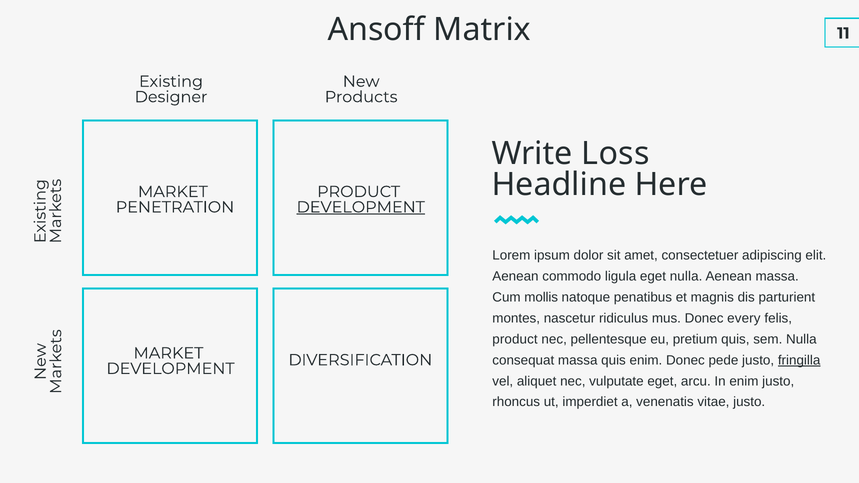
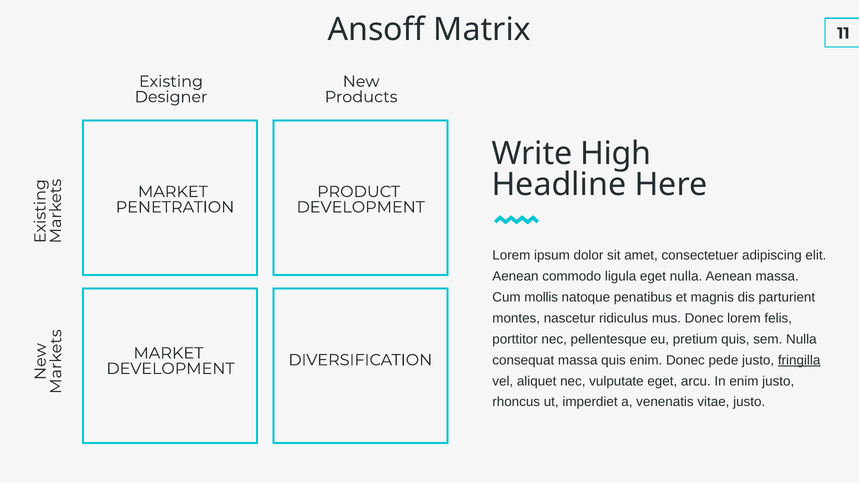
Loss: Loss -> High
DEVELOPMENT at (361, 207) underline: present -> none
Donec every: every -> lorem
product at (515, 339): product -> porttitor
